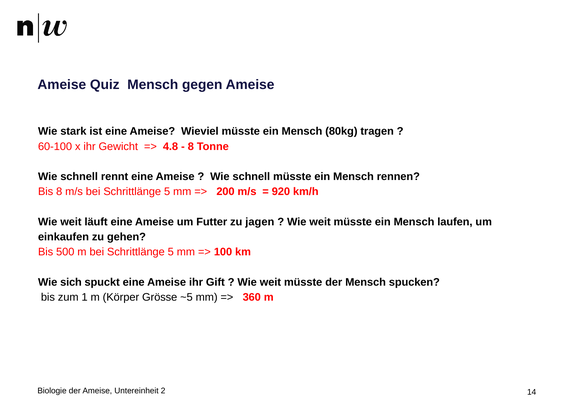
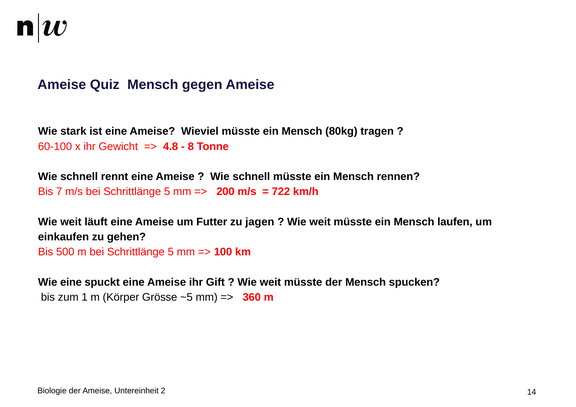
Bis 8: 8 -> 7
920: 920 -> 722
Wie sich: sich -> eine
